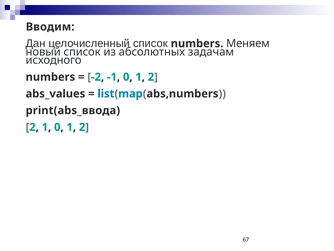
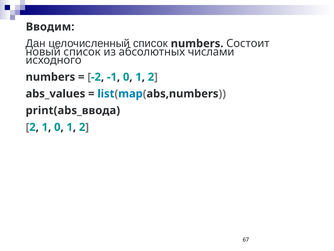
Меняем: Меняем -> Состоит
задачам: задачам -> числами
